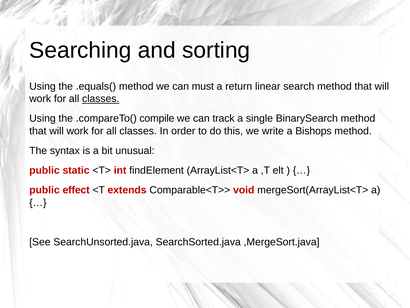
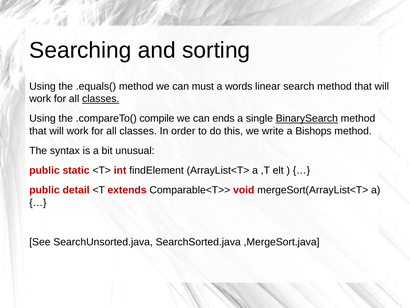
return: return -> words
track: track -> ends
BinarySearch underline: none -> present
effect: effect -> detail
